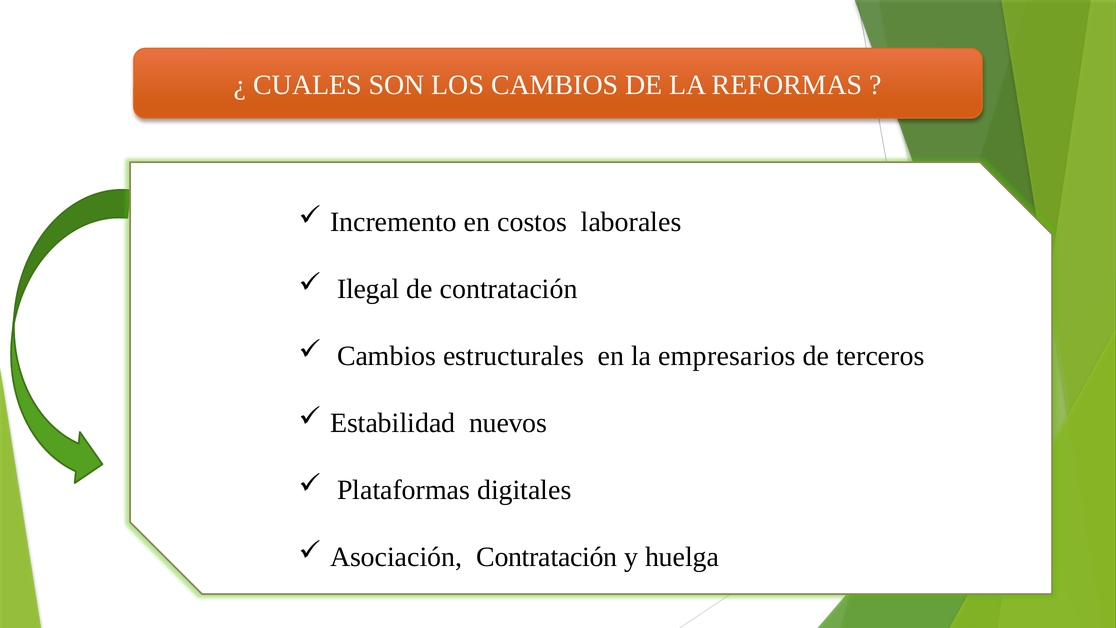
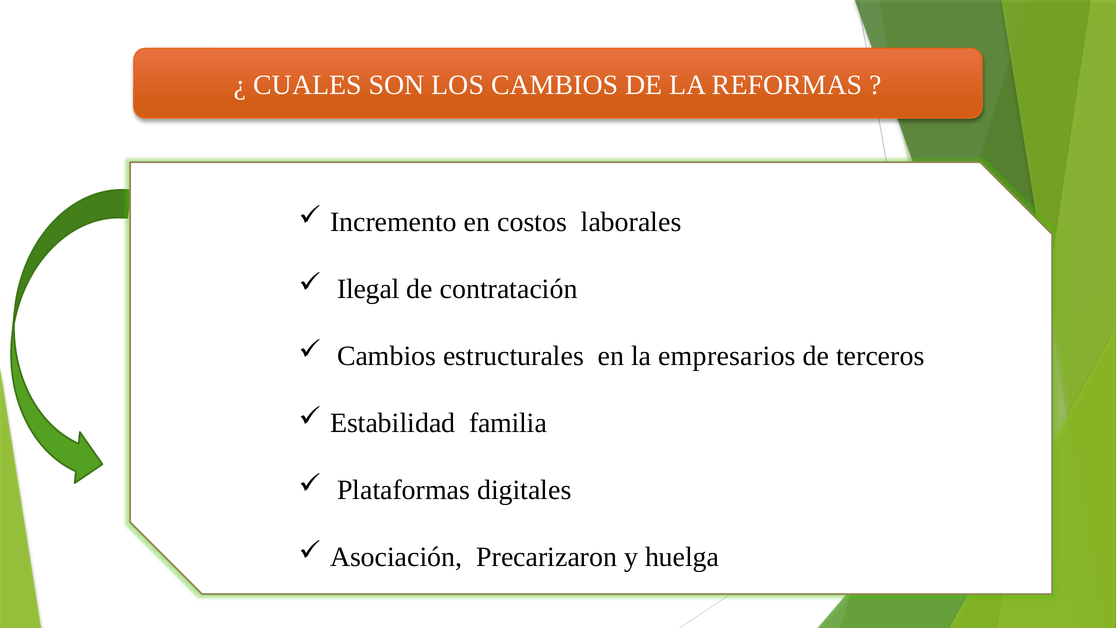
nuevos: nuevos -> familia
Asociación Contratación: Contratación -> Precarizaron
